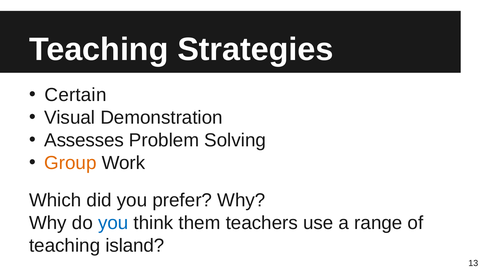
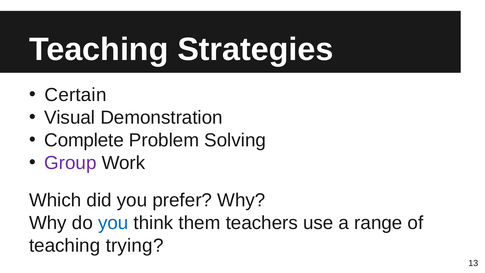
Assesses: Assesses -> Complete
Group colour: orange -> purple
island: island -> trying
